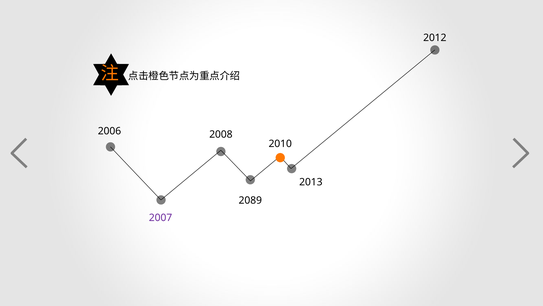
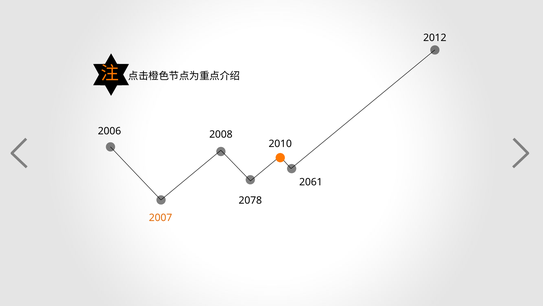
2013: 2013 -> 2061
2089: 2089 -> 2078
2007 colour: purple -> orange
